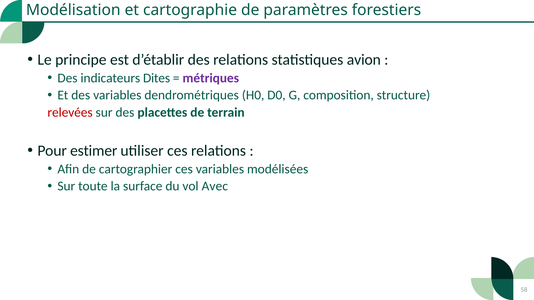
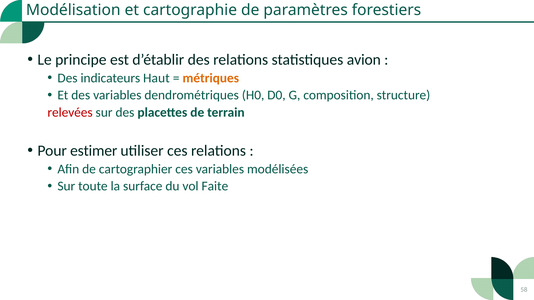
Dites: Dites -> Haut
métriques colour: purple -> orange
Avec: Avec -> Faite
